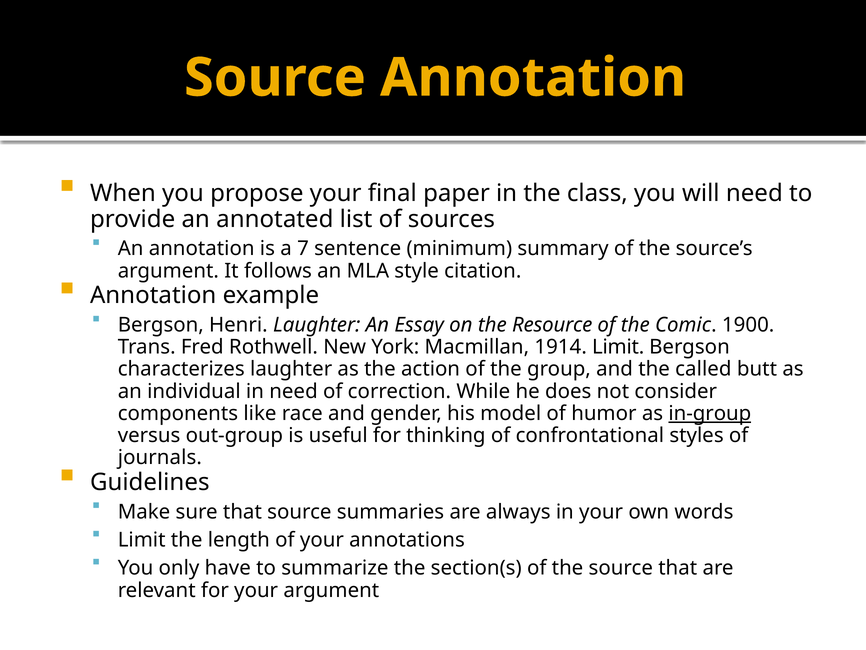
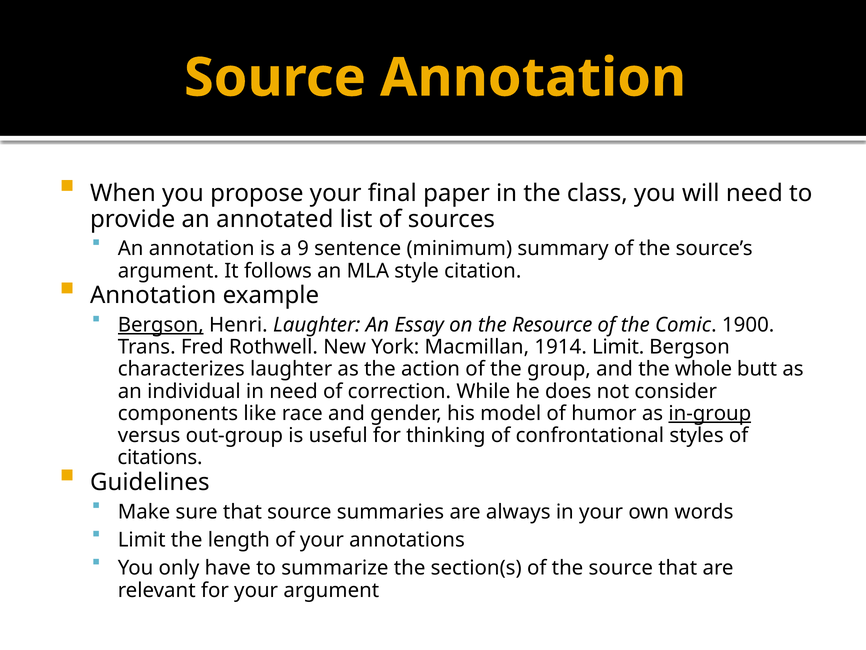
7: 7 -> 9
Bergson at (161, 325) underline: none -> present
called: called -> whole
journals: journals -> citations
